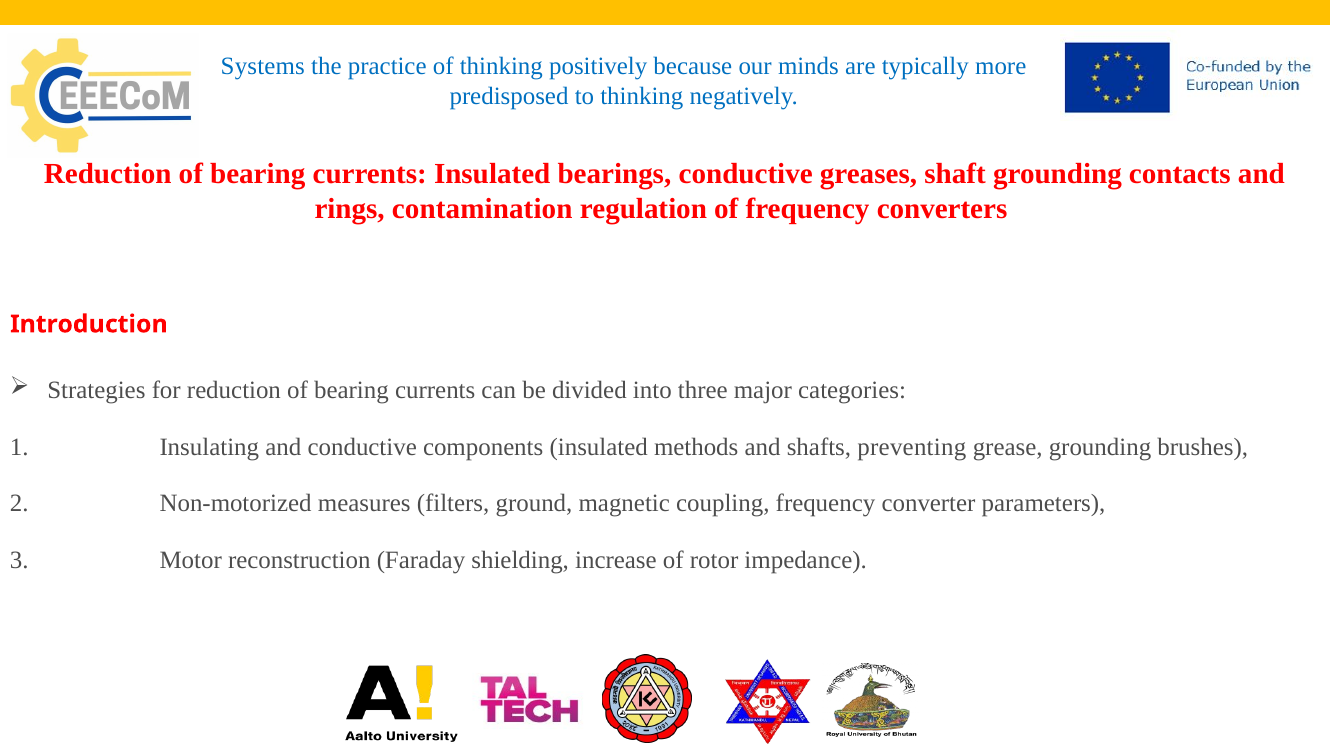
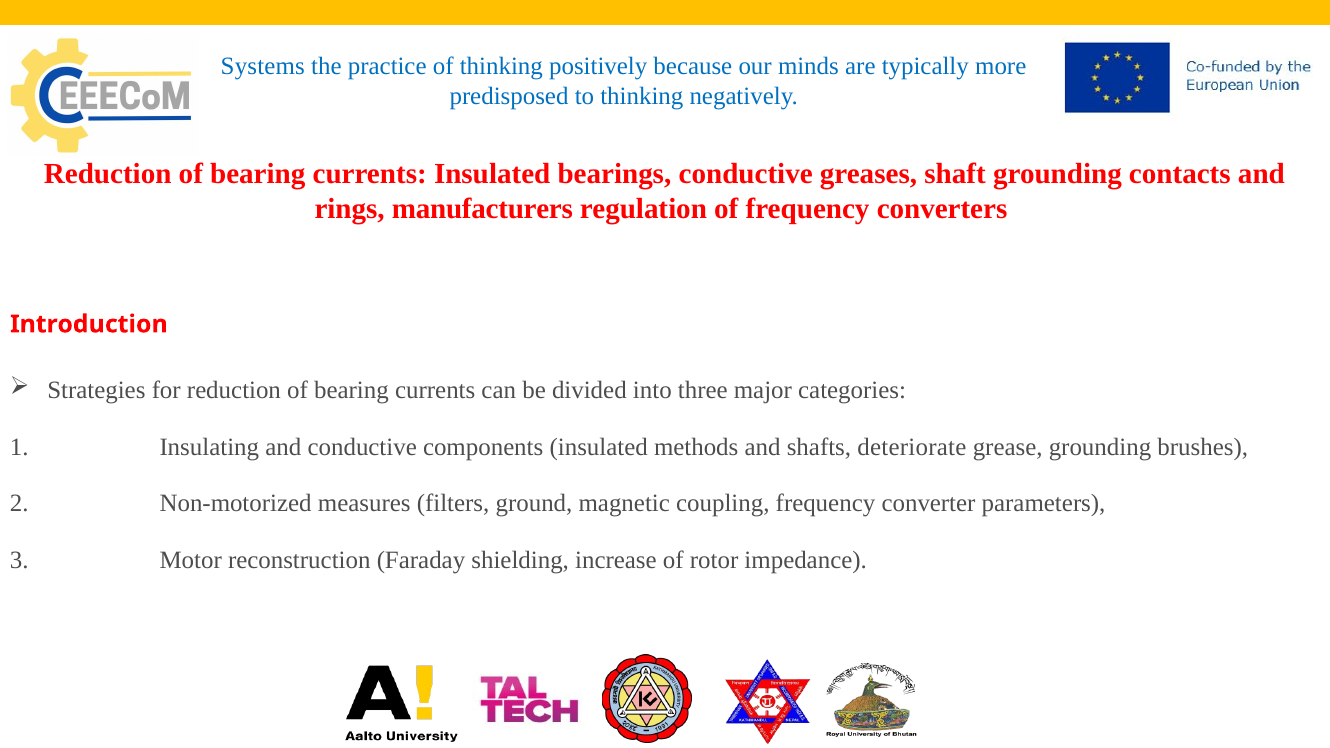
contamination: contamination -> manufacturers
preventing: preventing -> deteriorate
